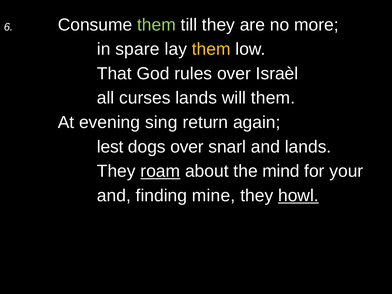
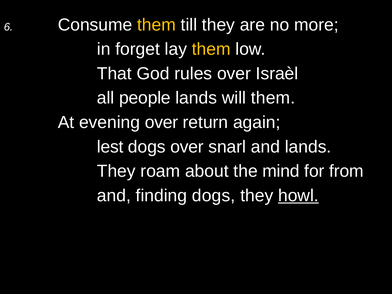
them at (157, 25) colour: light green -> yellow
spare: spare -> forget
curses: curses -> people
evening sing: sing -> over
roam underline: present -> none
your: your -> from
finding mine: mine -> dogs
